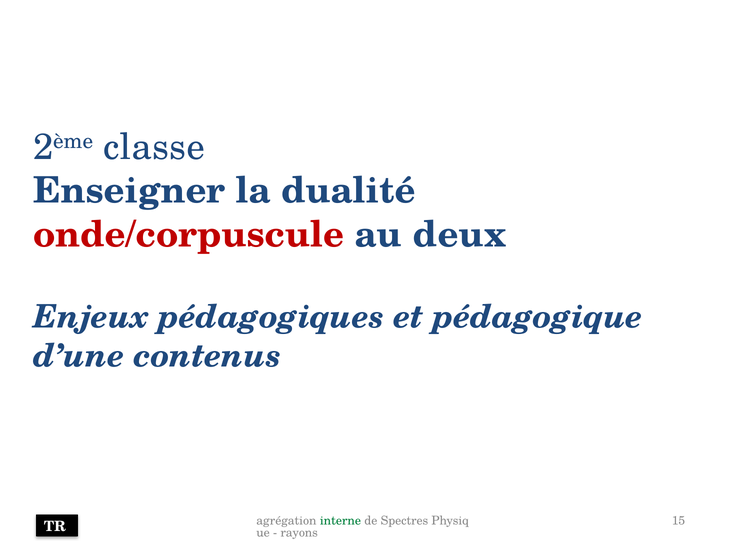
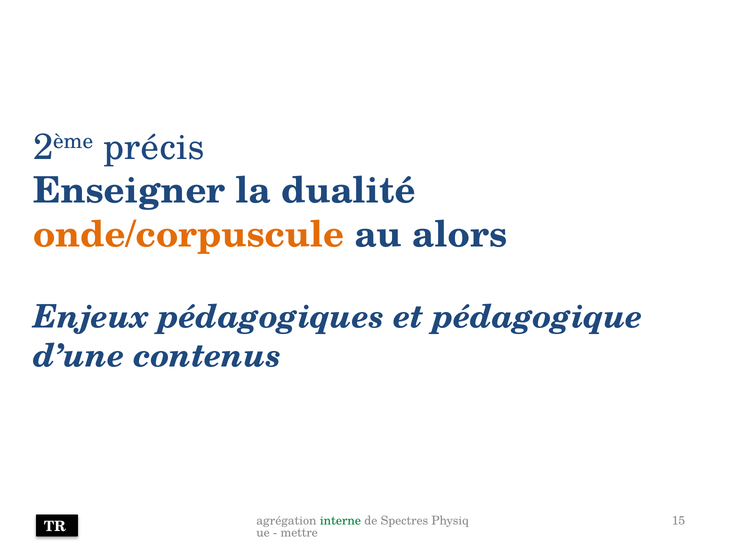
classe: classe -> précis
onde/corpuscule colour: red -> orange
deux: deux -> alors
rayons: rayons -> mettre
